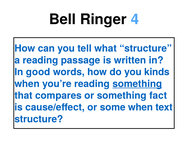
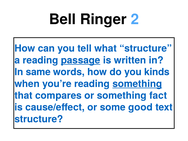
4: 4 -> 2
passage underline: none -> present
good: good -> same
some when: when -> good
